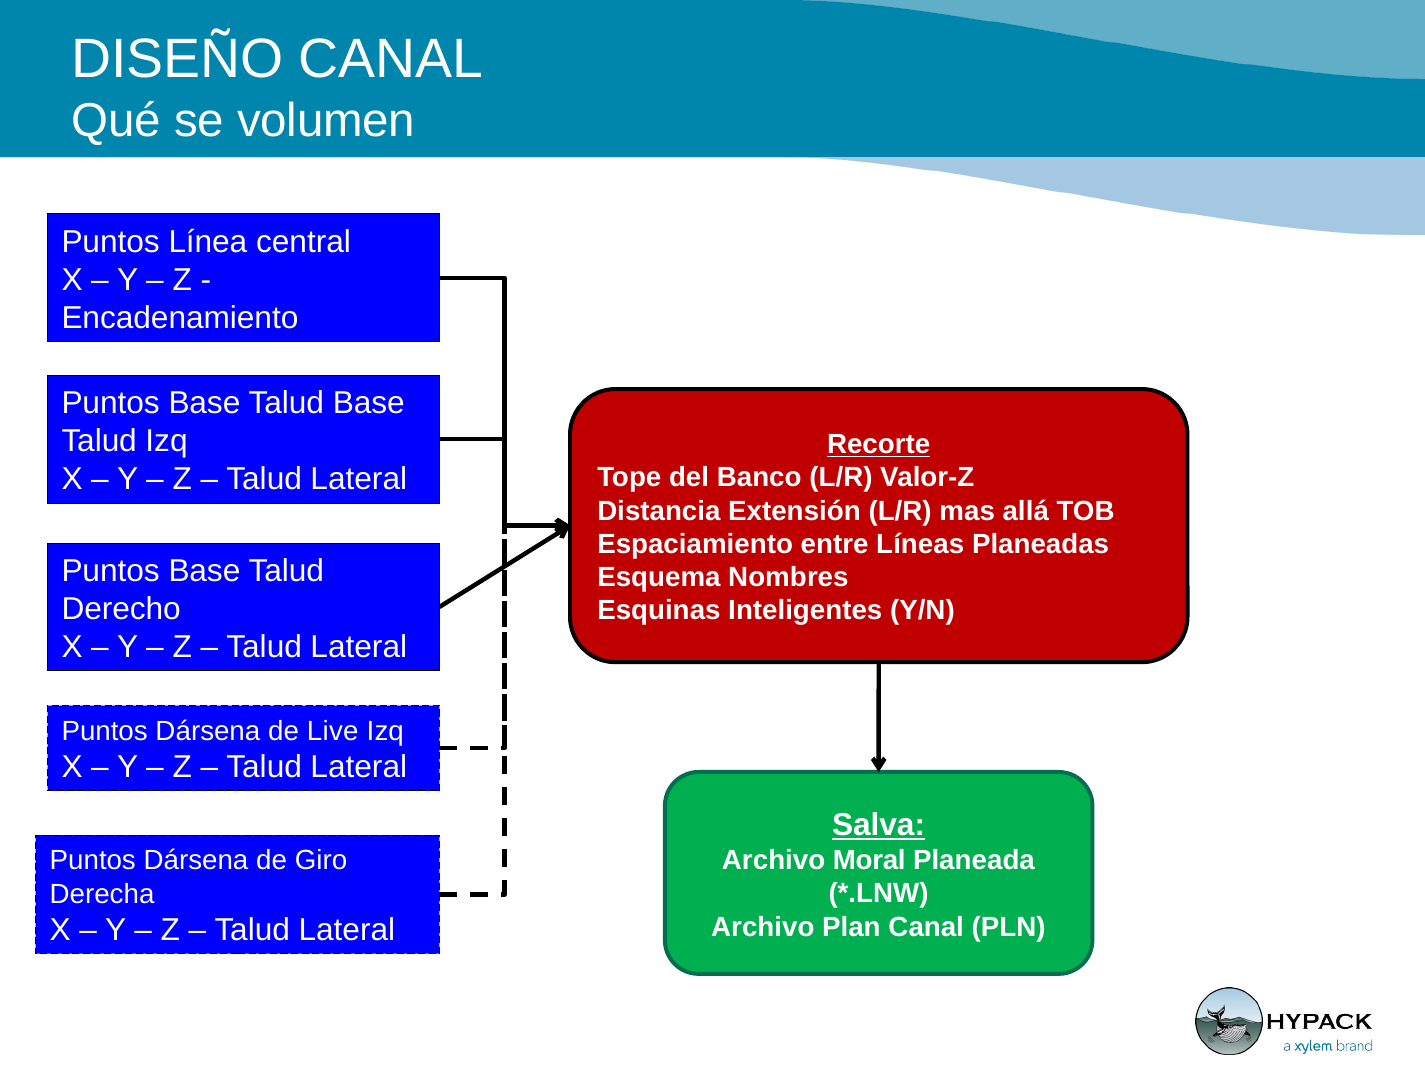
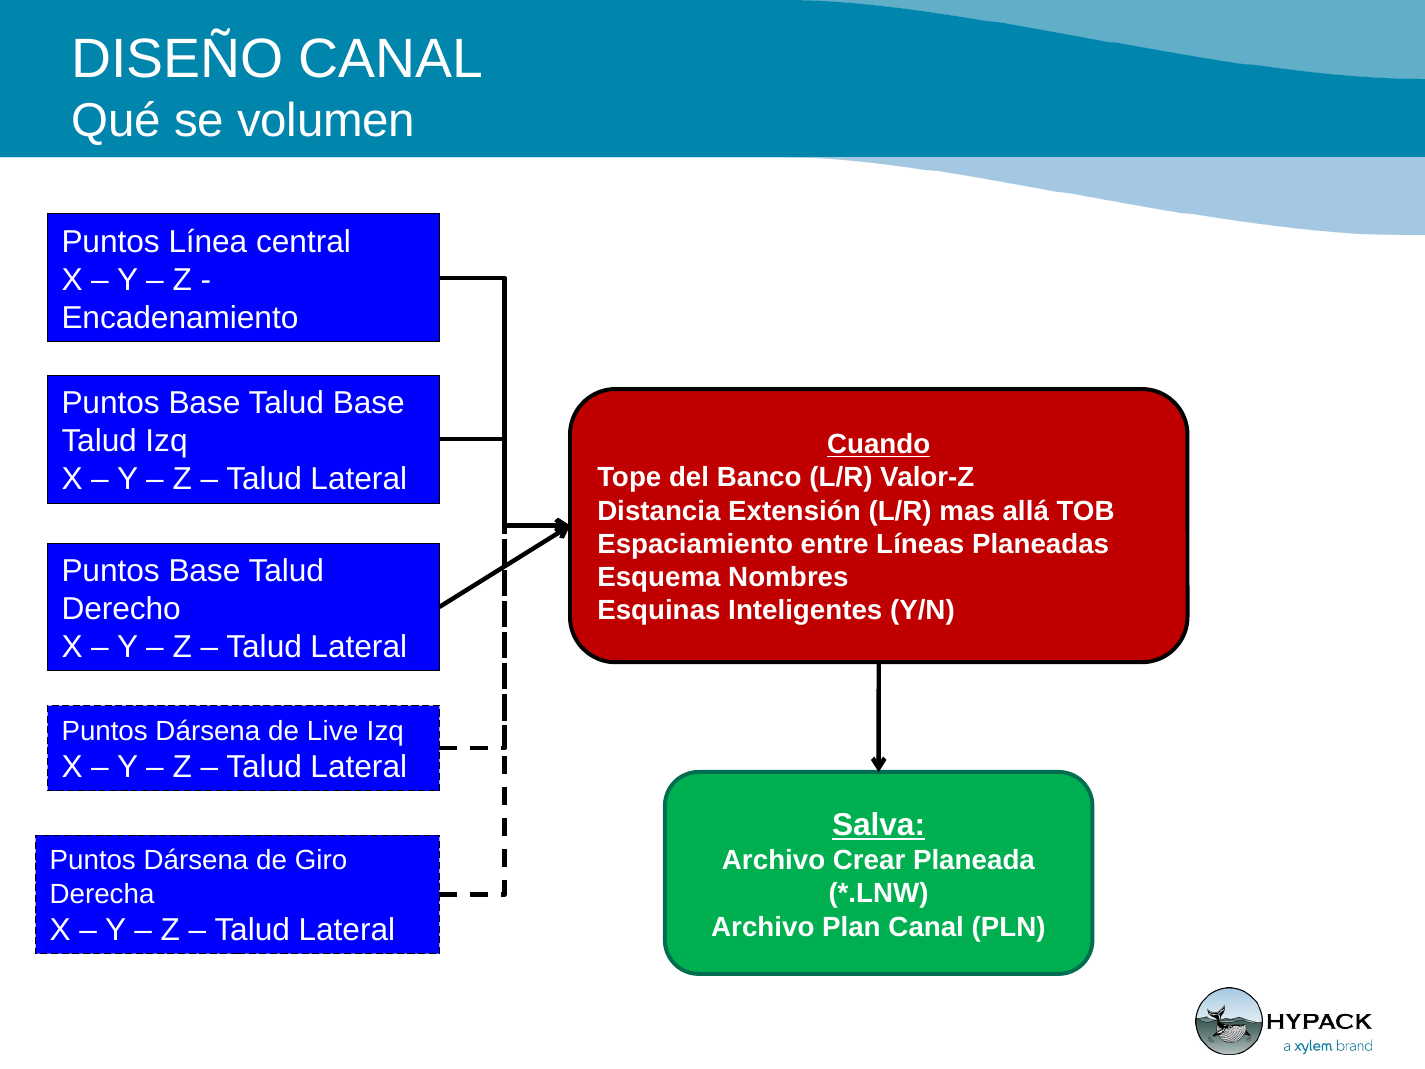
Recorte: Recorte -> Cuando
Moral: Moral -> Crear
